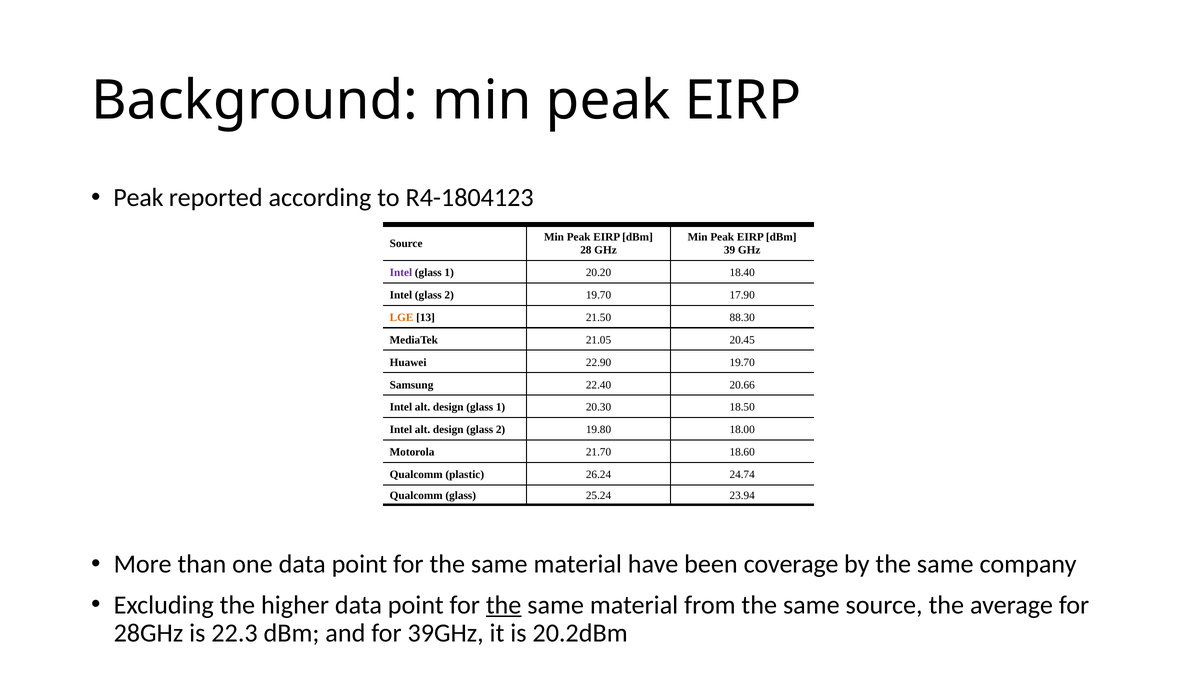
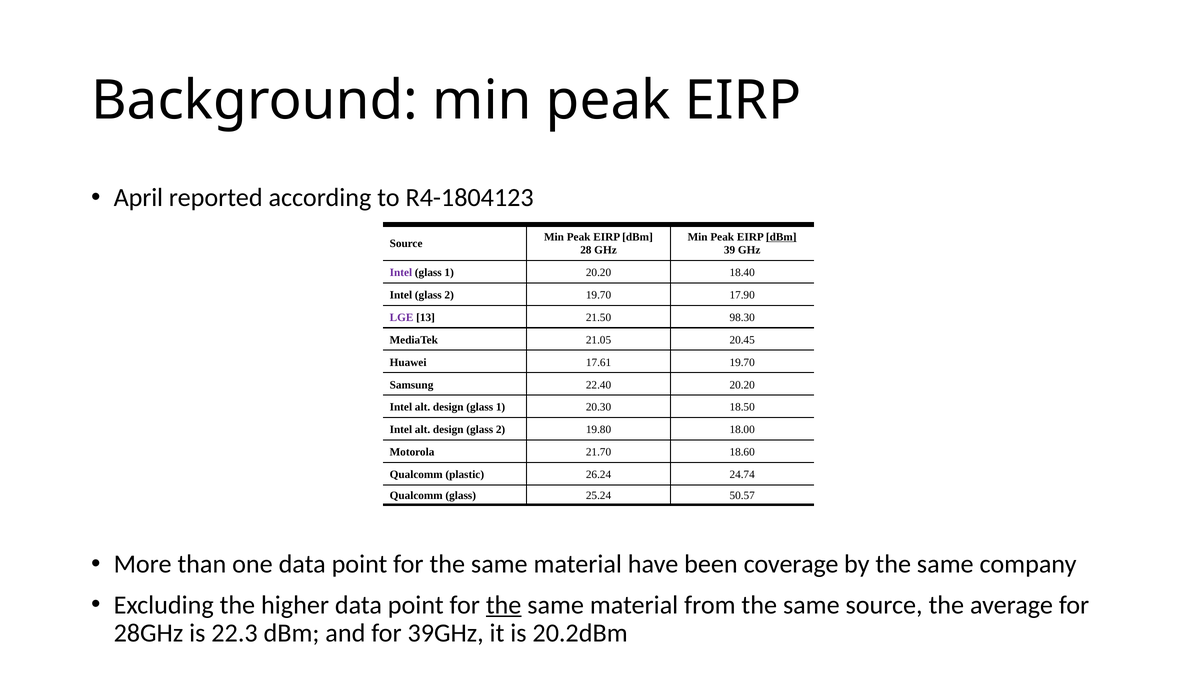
Peak at (138, 198): Peak -> April
dBm at (781, 237) underline: none -> present
LGE colour: orange -> purple
88.30: 88.30 -> 98.30
22.90: 22.90 -> 17.61
22.40 20.66: 20.66 -> 20.20
23.94: 23.94 -> 50.57
